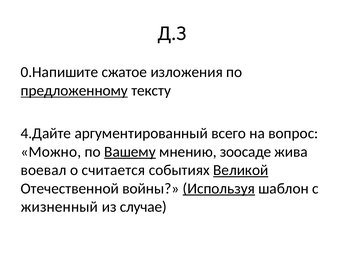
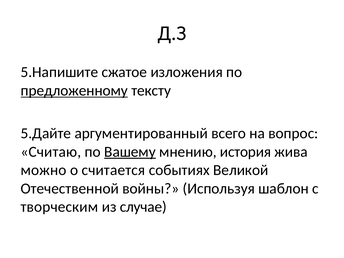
0.Напишите: 0.Напишите -> 5.Напишите
4.Дайте: 4.Дайте -> 5.Дайте
Можно: Можно -> Считаю
зоосаде: зоосаде -> история
воевал: воевал -> можно
Великой underline: present -> none
Используя underline: present -> none
жизненный: жизненный -> творческим
